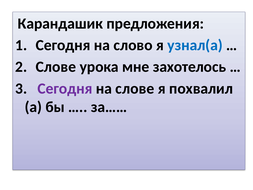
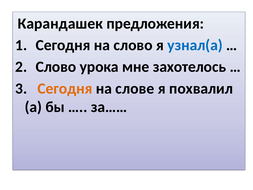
Карандашик: Карандашик -> Карандашек
Слове at (56, 67): Слове -> Слово
Сегодня at (65, 88) colour: purple -> orange
